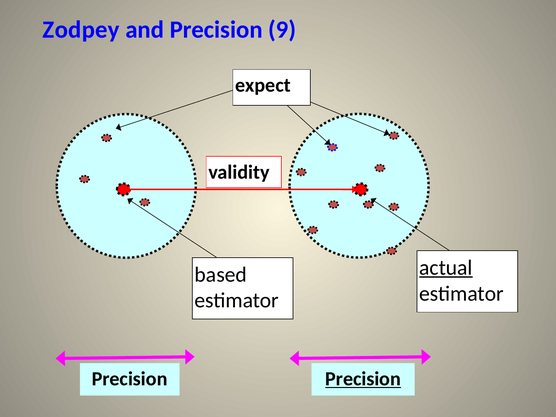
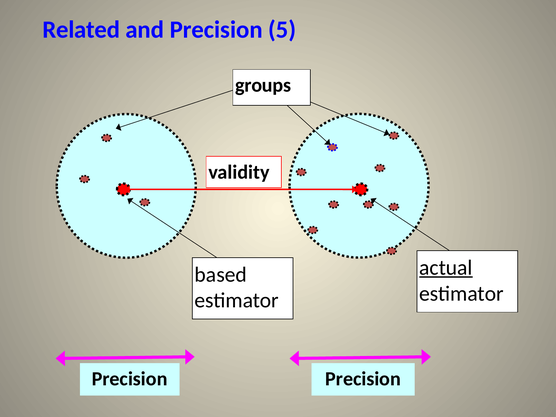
Zodpey: Zodpey -> Related
9: 9 -> 5
expect: expect -> groups
Precision at (363, 379) underline: present -> none
